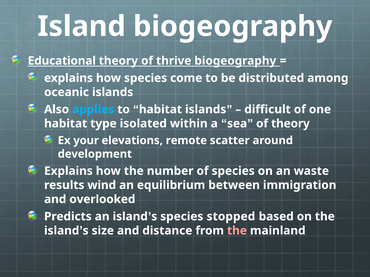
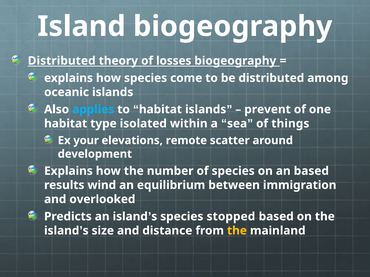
Educational at (62, 61): Educational -> Distributed
thrive: thrive -> losses
difficult: difficult -> prevent
of theory: theory -> things
an waste: waste -> based
the at (237, 231) colour: pink -> yellow
